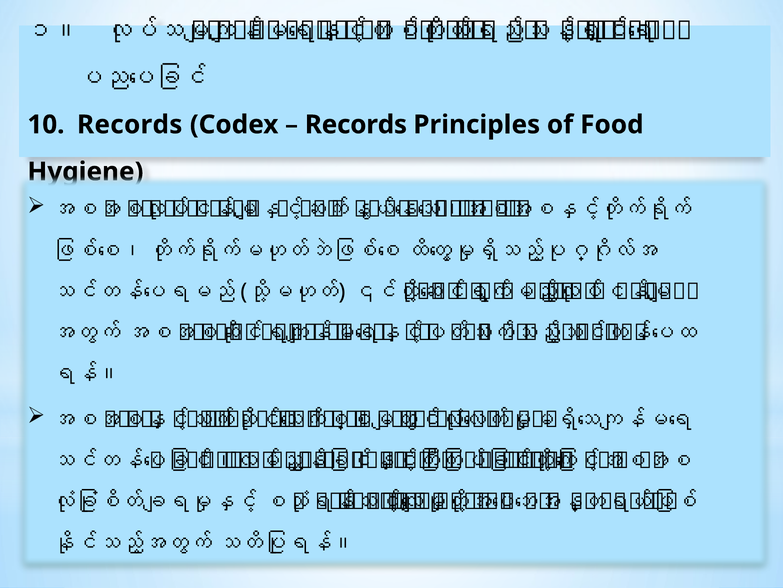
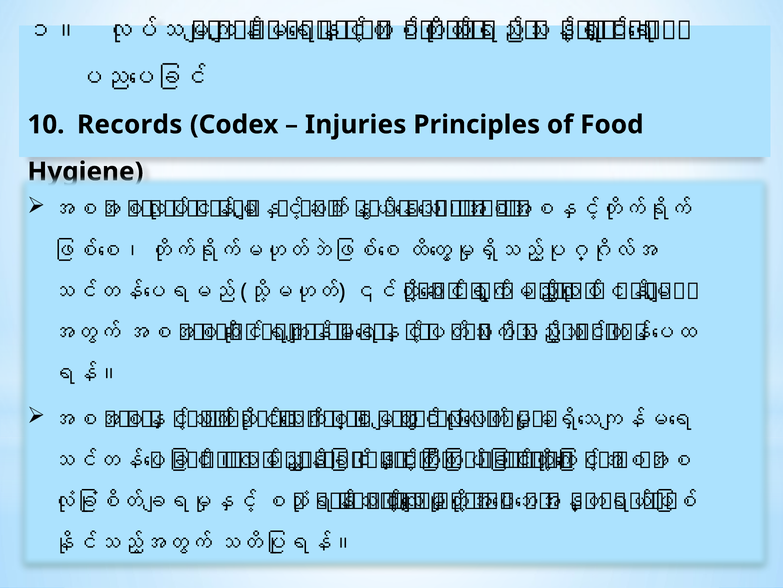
Records at (356, 124): Records -> Injuries
